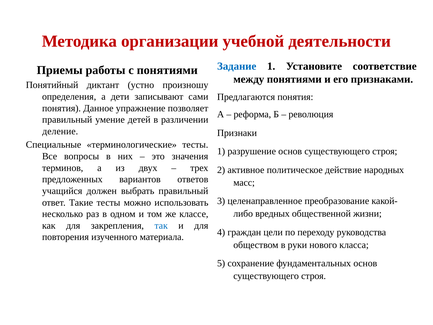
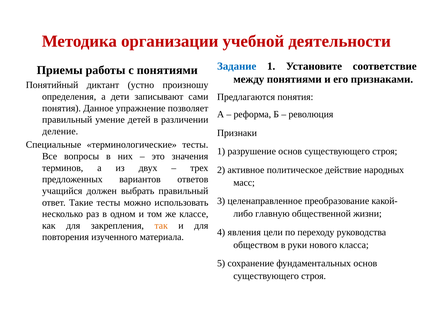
вредных: вредных -> главную
так colour: blue -> orange
граждан: граждан -> явления
